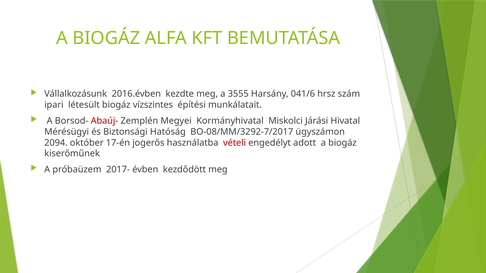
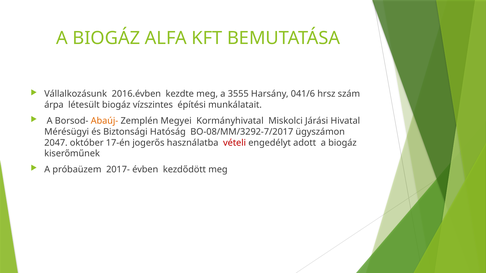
ipari: ipari -> árpa
Abaúj- colour: red -> orange
2094: 2094 -> 2047
